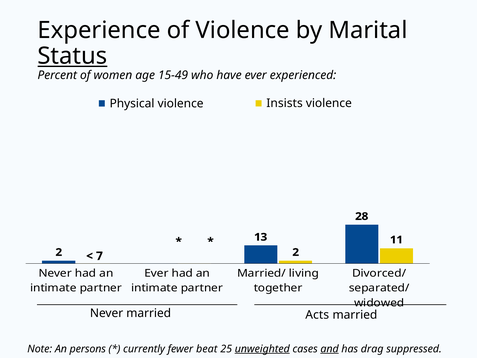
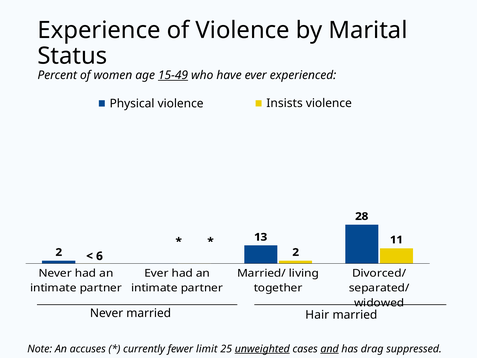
Status underline: present -> none
15-49 underline: none -> present
7: 7 -> 6
Acts: Acts -> Hair
persons: persons -> accuses
beat: beat -> limit
